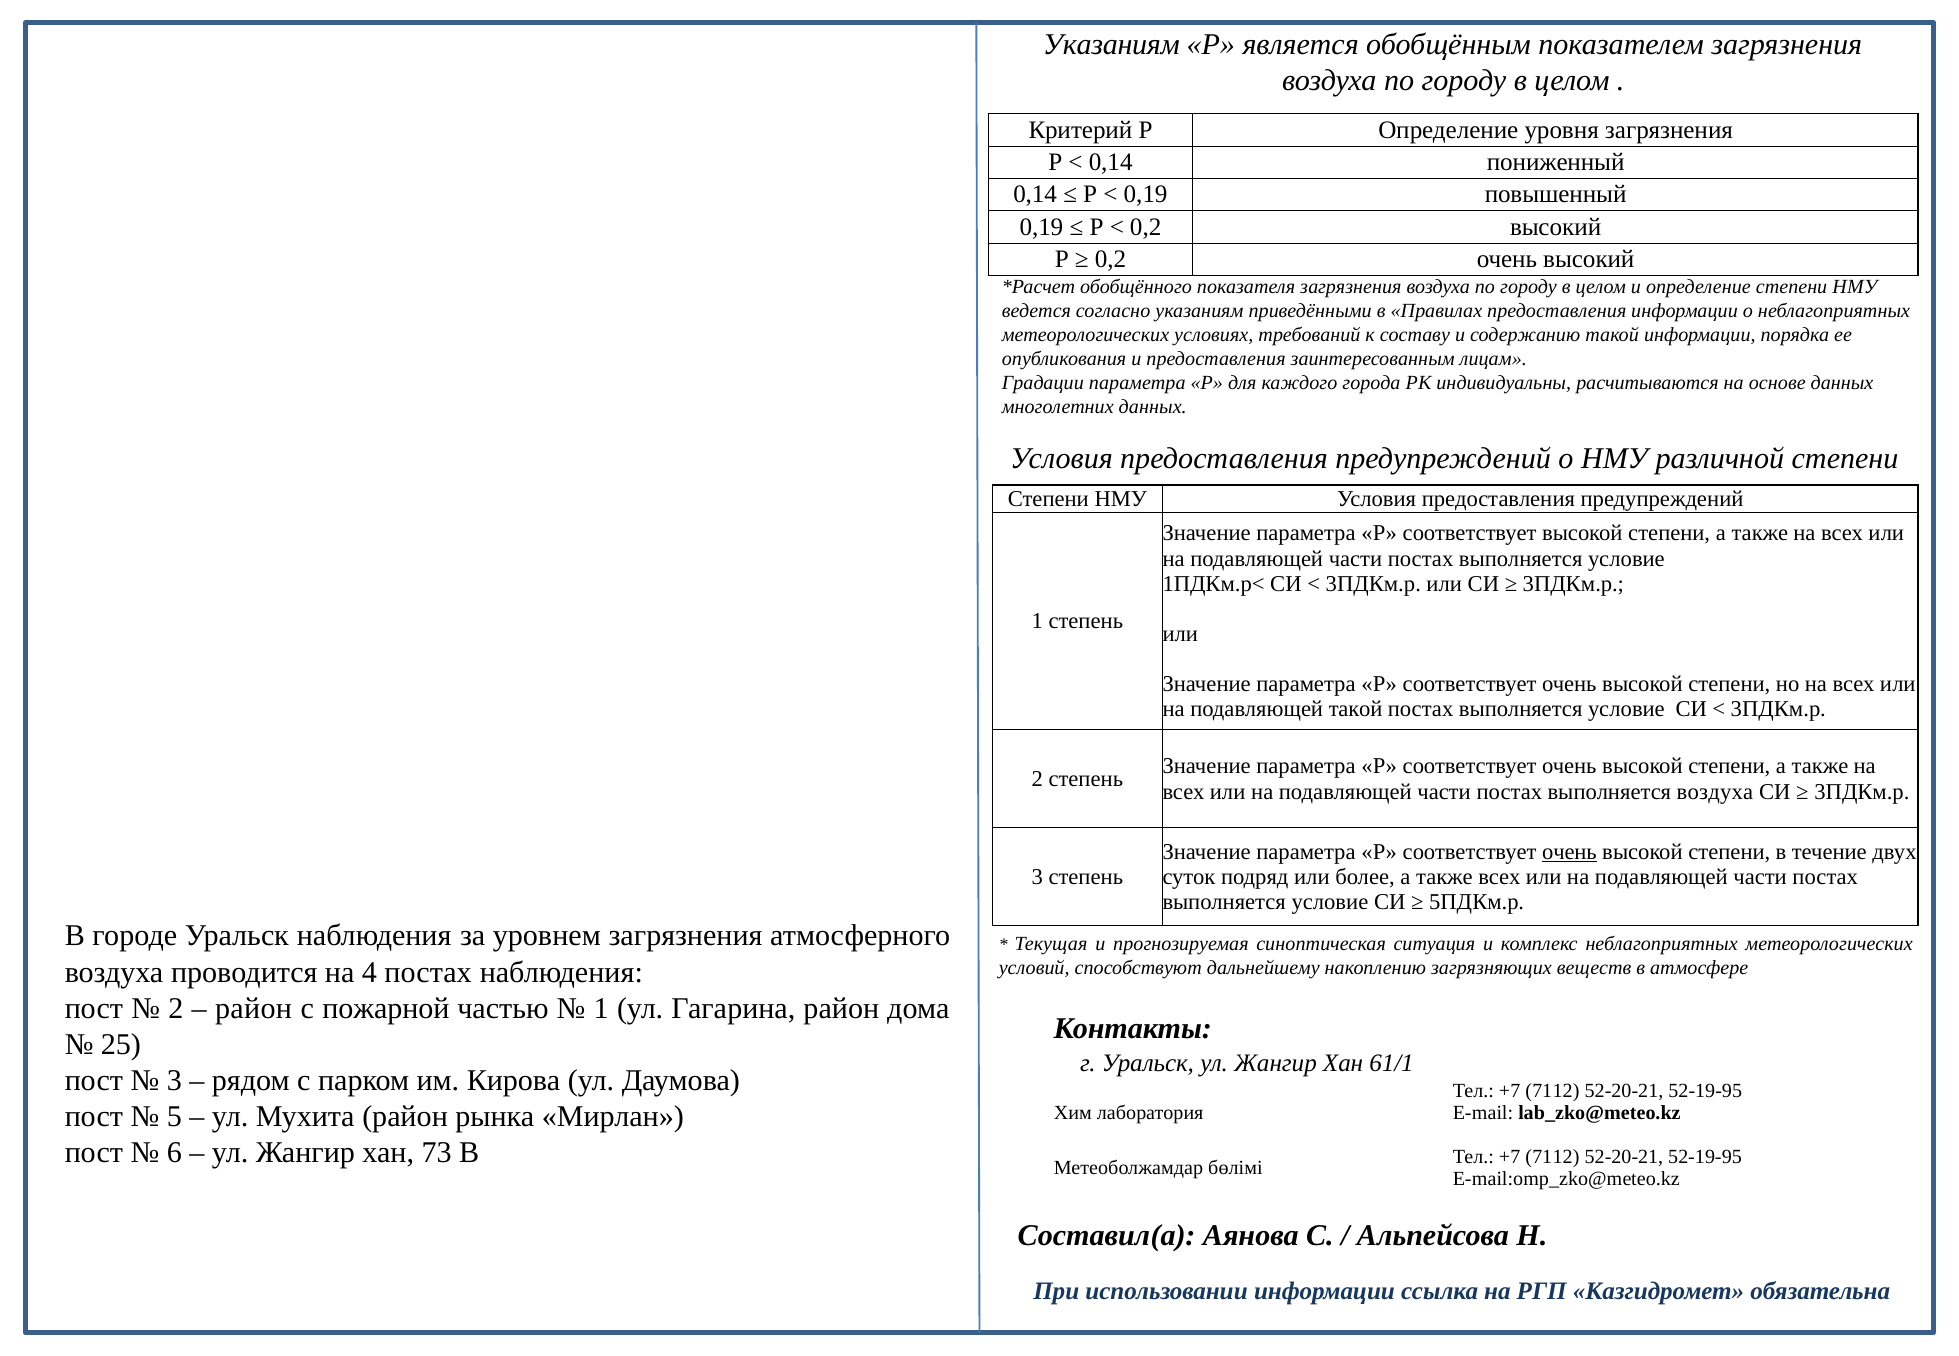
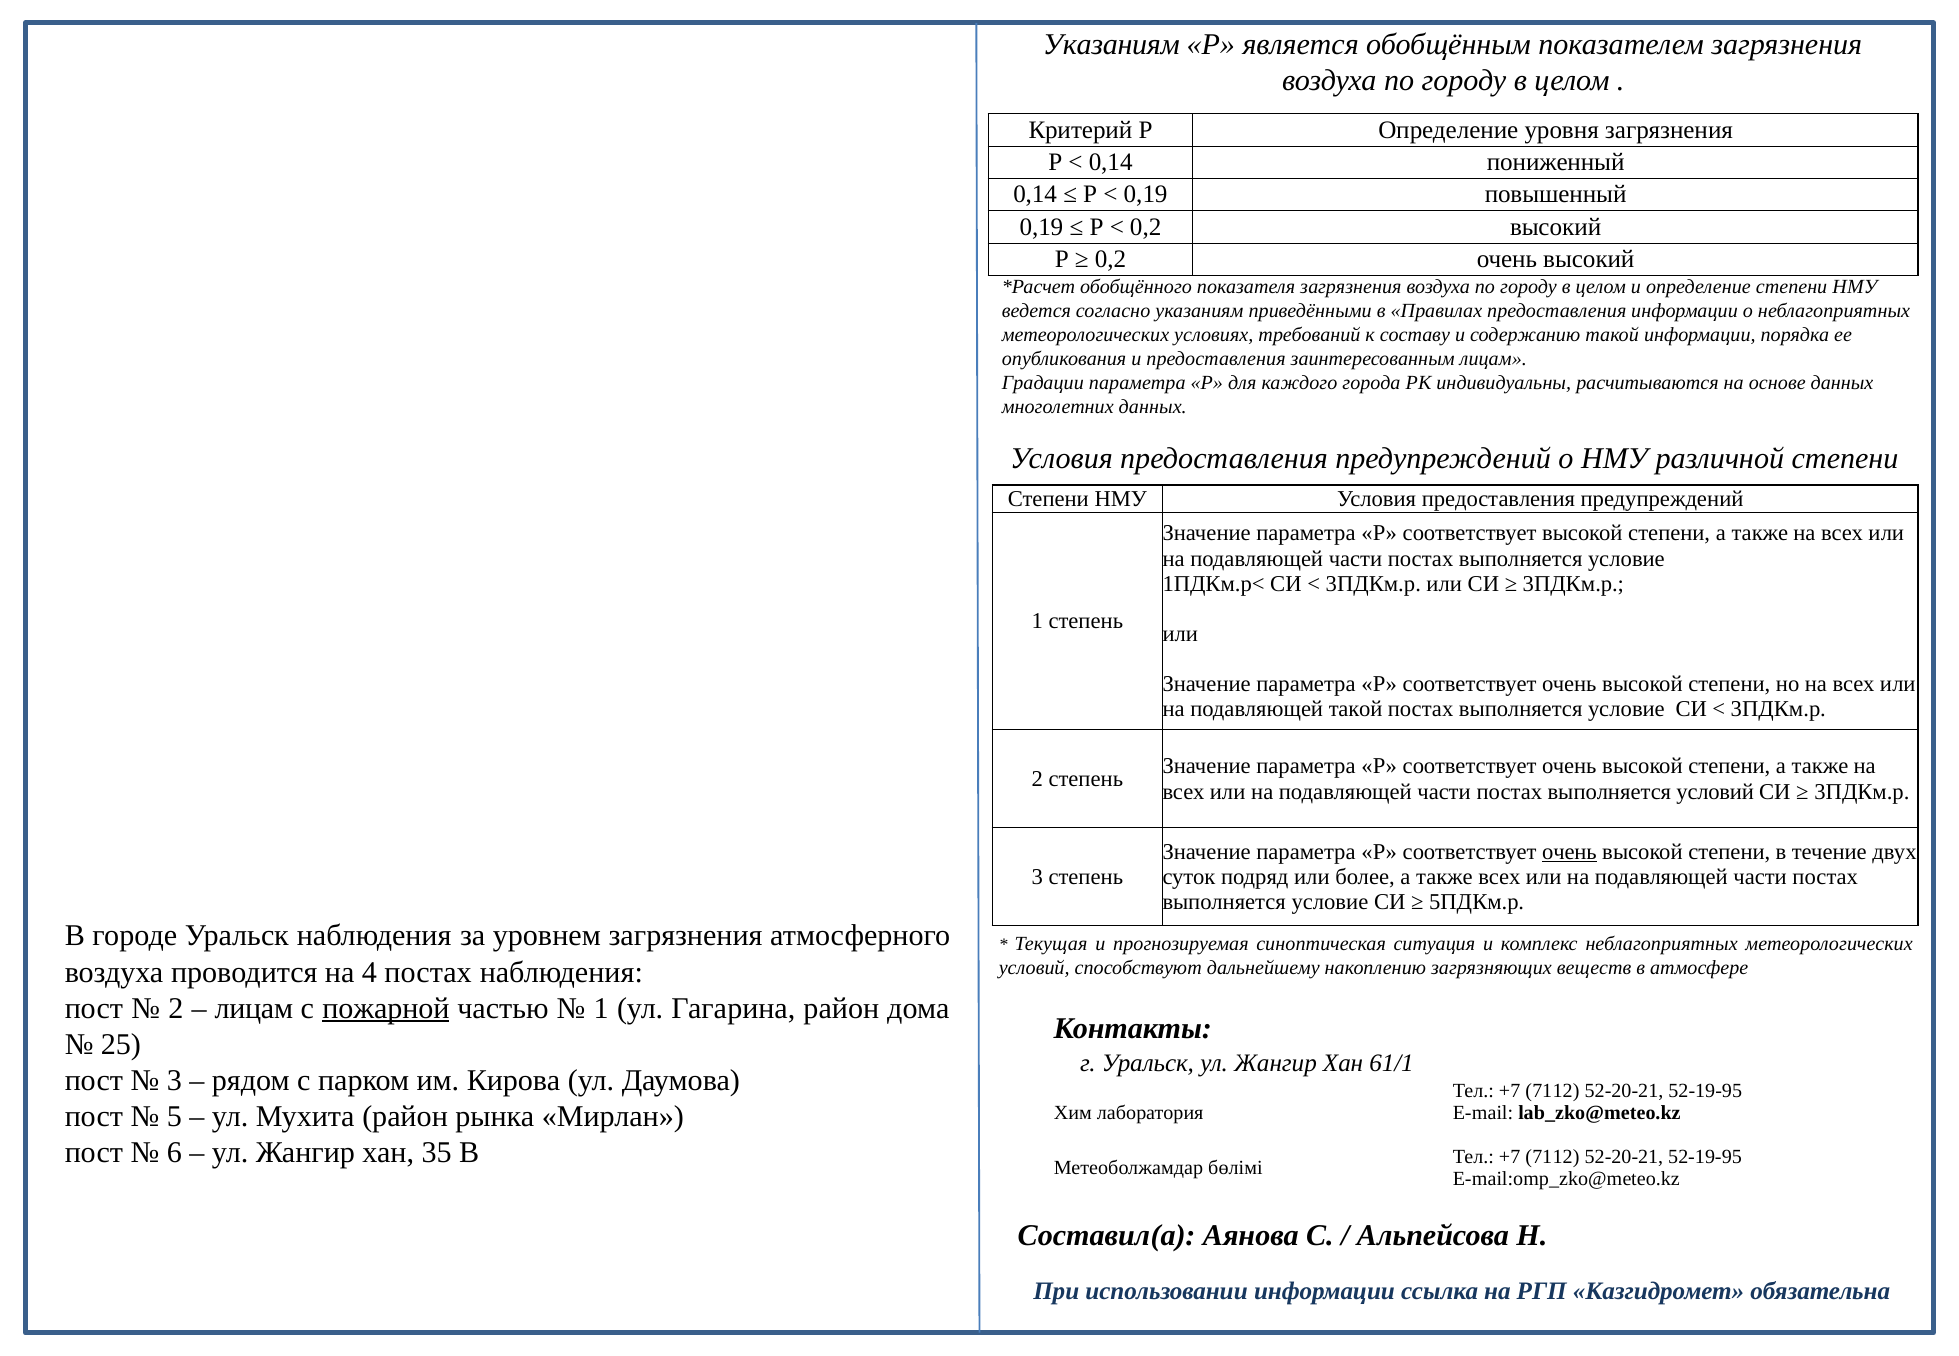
выполняется воздуха: воздуха -> условий
район at (254, 1009): район -> лицам
пожарной underline: none -> present
73: 73 -> 35
